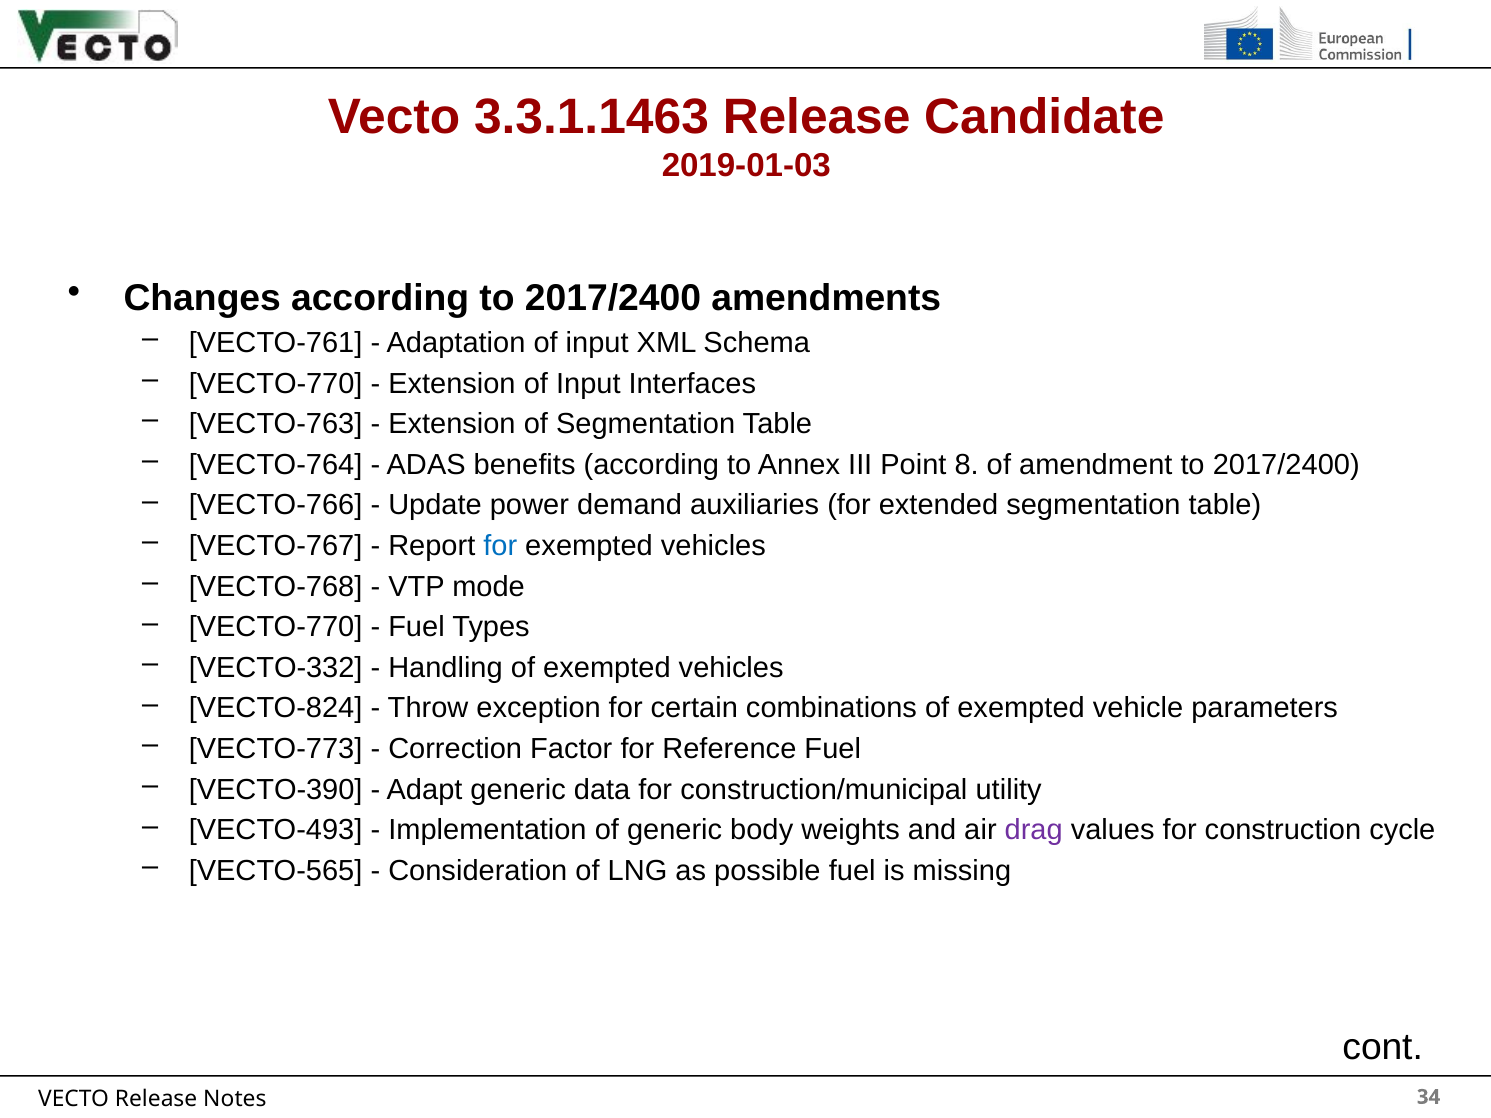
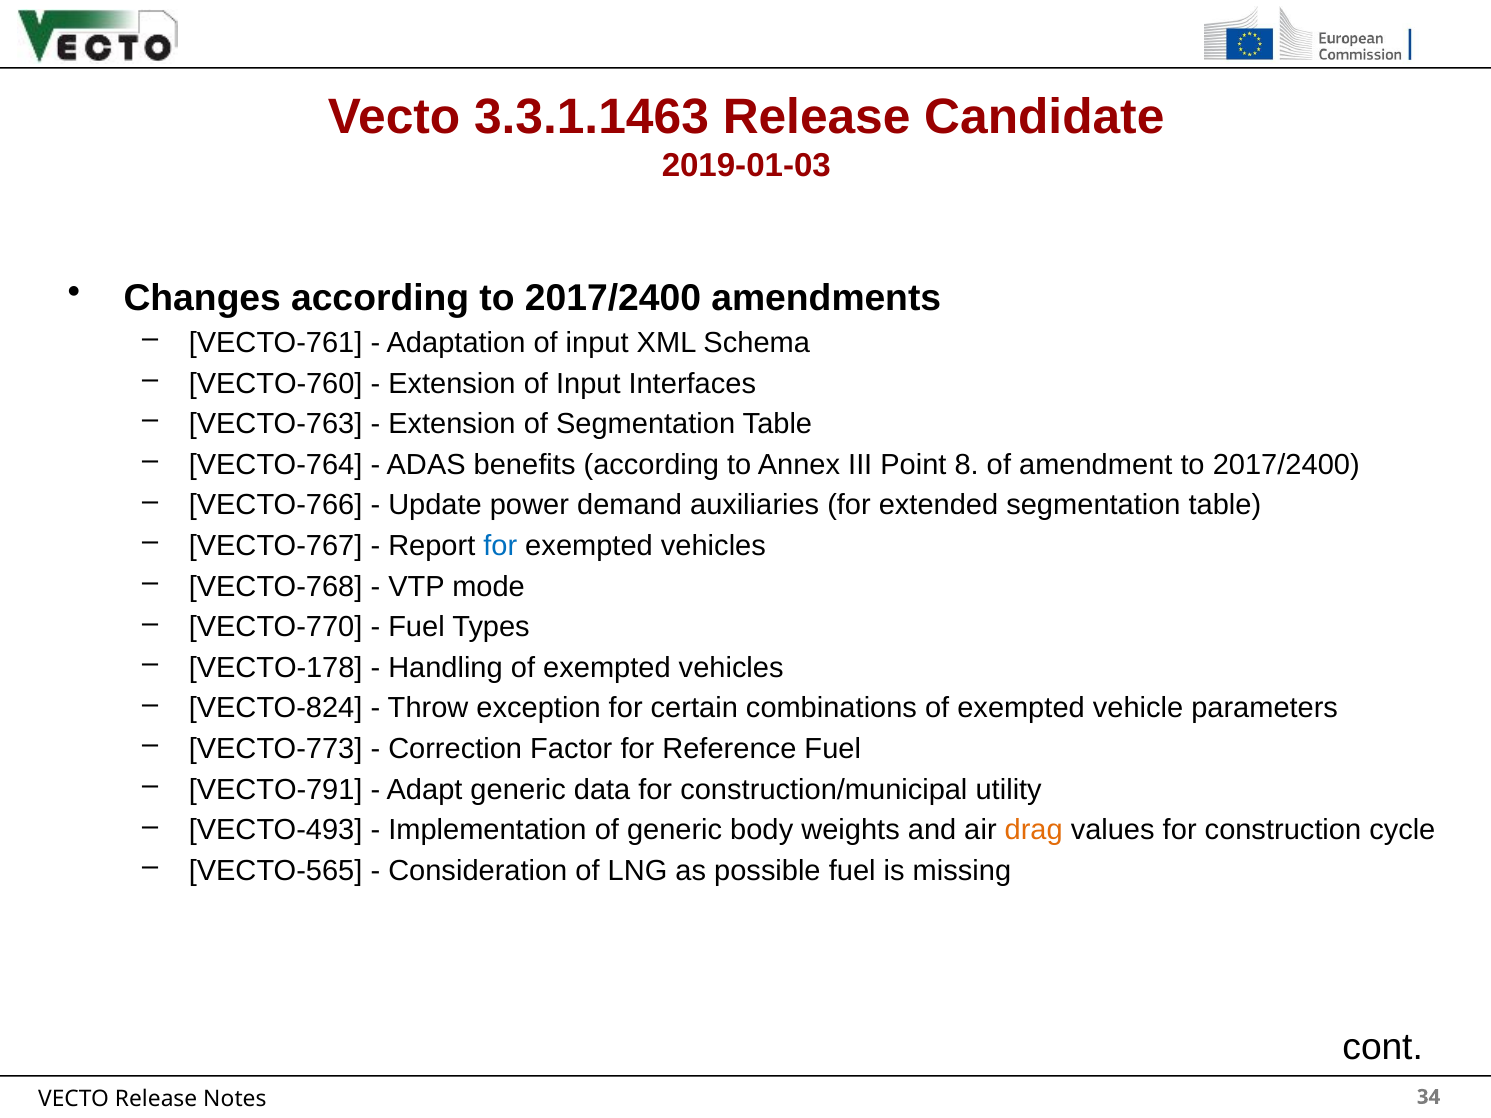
VECTO-770 at (276, 384): VECTO-770 -> VECTO-760
VECTO-332: VECTO-332 -> VECTO-178
VECTO-390: VECTO-390 -> VECTO-791
drag colour: purple -> orange
